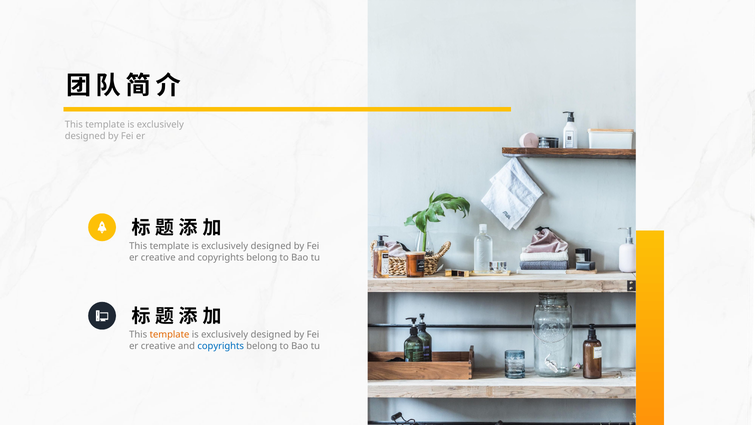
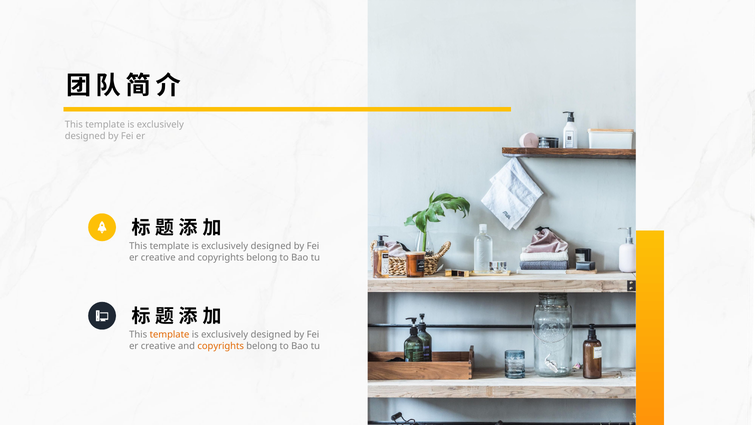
copyrights at (221, 346) colour: blue -> orange
